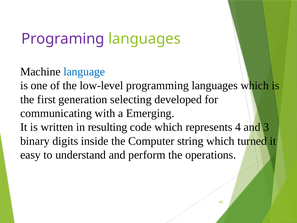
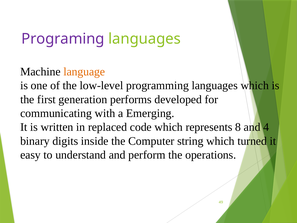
language colour: blue -> orange
selecting: selecting -> performs
resulting: resulting -> replaced
4: 4 -> 8
3: 3 -> 4
